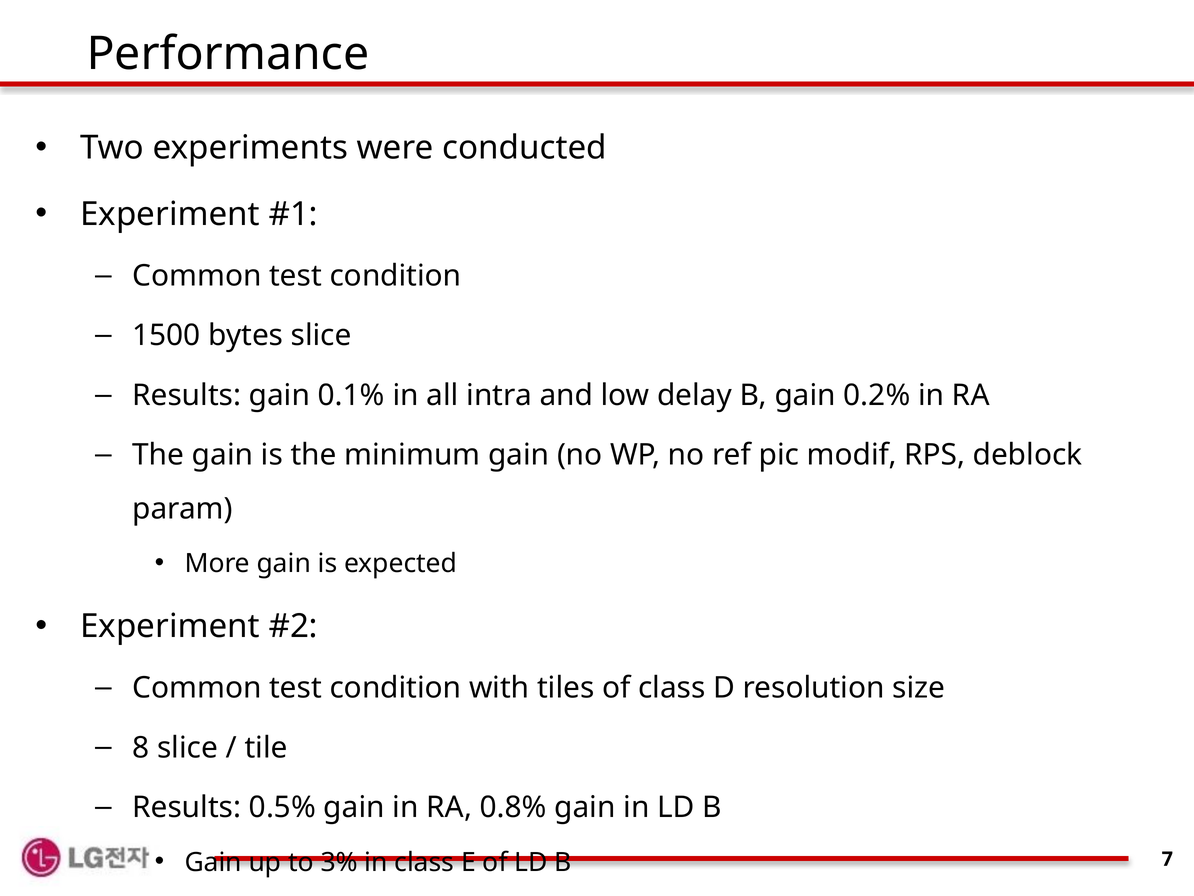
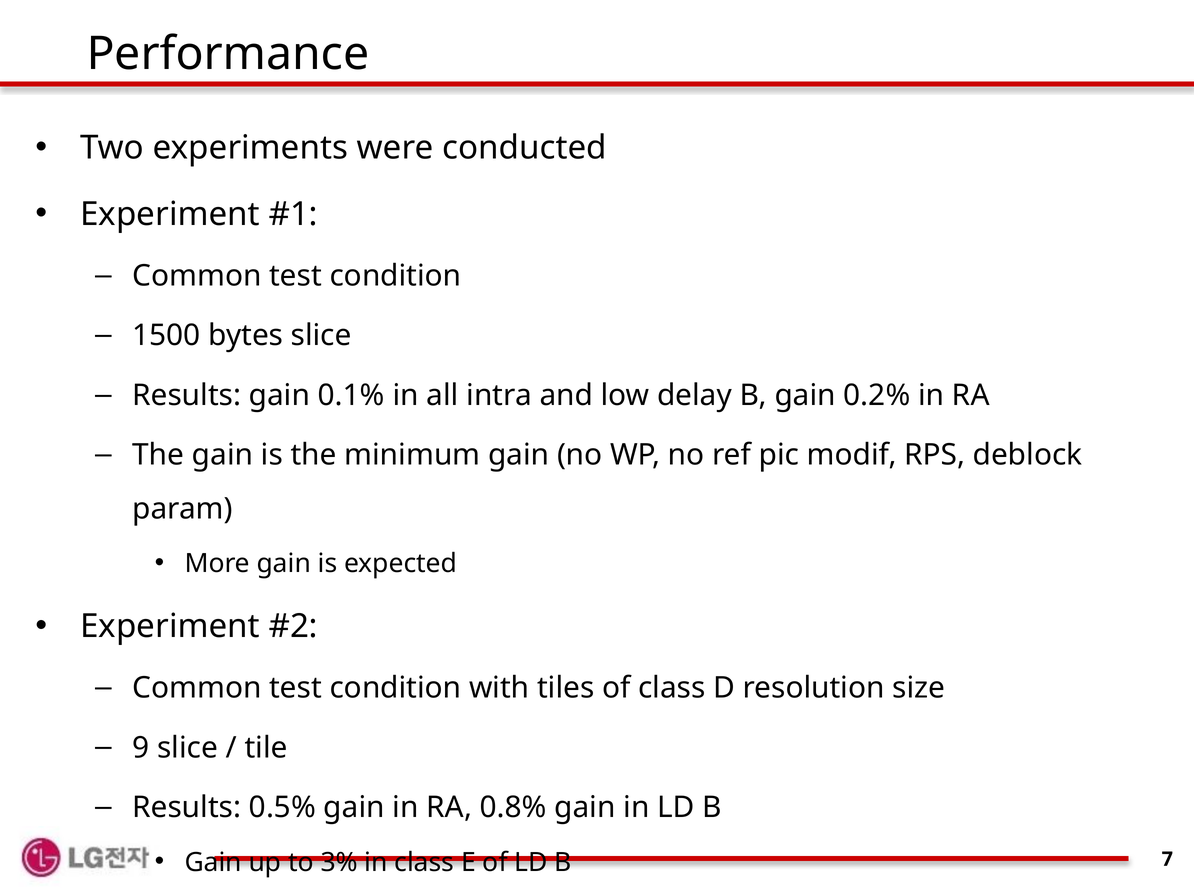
8: 8 -> 9
